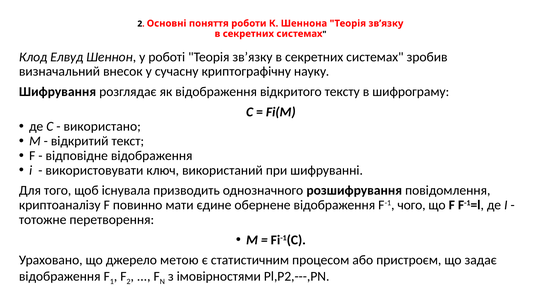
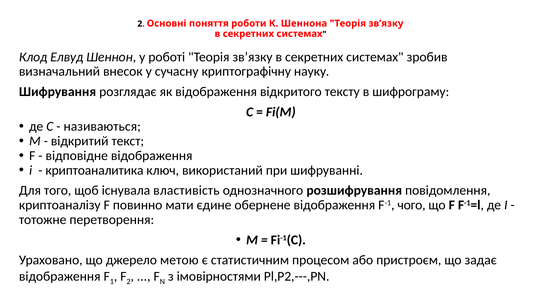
використано: використано -> називаються
використовувати: використовувати -> криптоаналитика
призводить: призводить -> властивість
